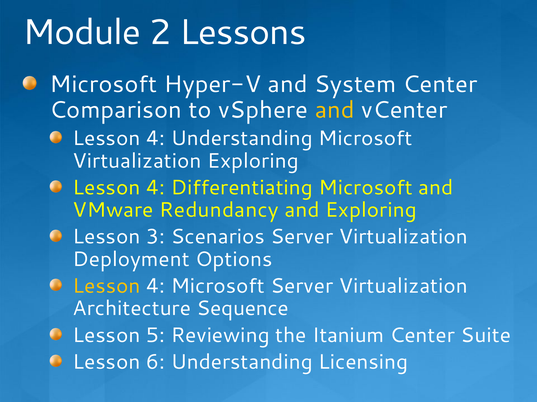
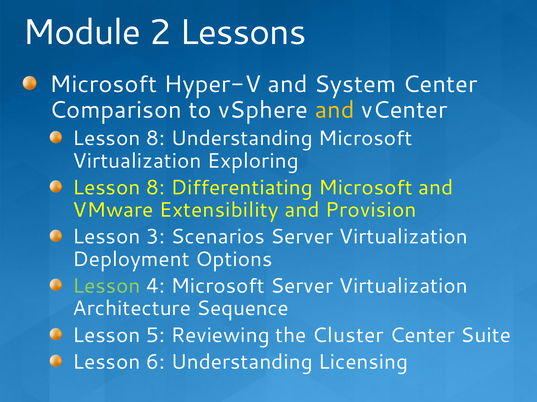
4 at (155, 139): 4 -> 8
4 at (155, 188): 4 -> 8
Redundancy: Redundancy -> Extensibility
and Exploring: Exploring -> Provision
Lesson at (106, 286) colour: yellow -> light green
Itanium: Itanium -> Cluster
